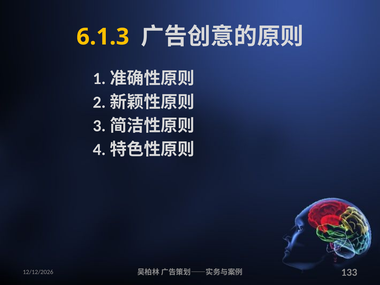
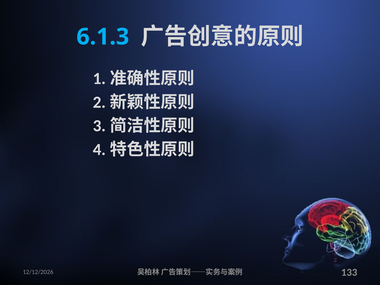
6.1.3 colour: yellow -> light blue
